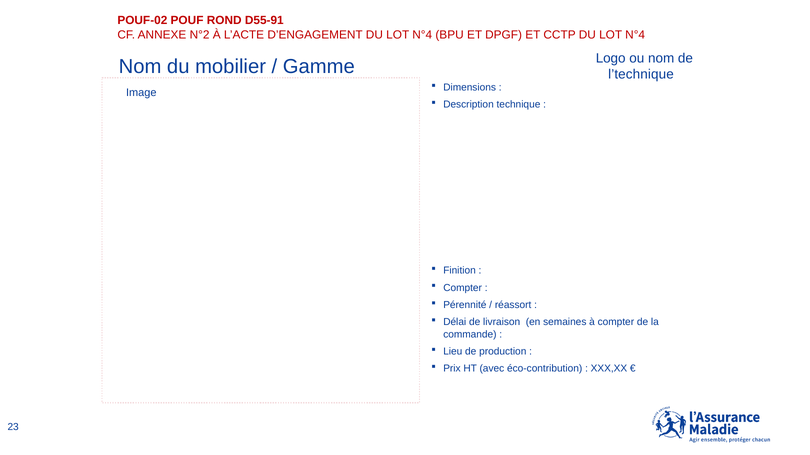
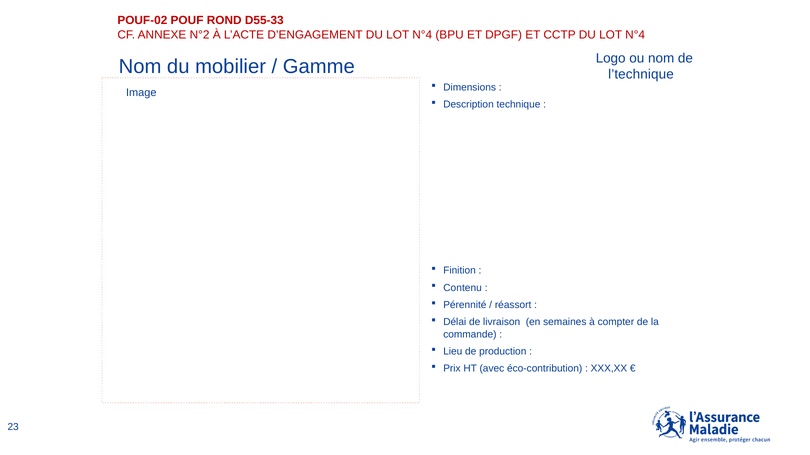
D55-91: D55-91 -> D55-33
Compter at (463, 288): Compter -> Contenu
